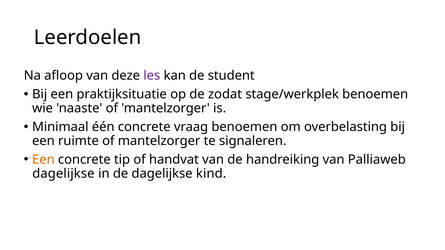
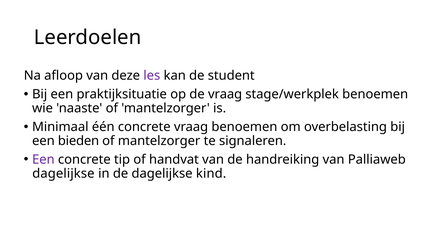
de zodat: zodat -> vraag
ruimte: ruimte -> bieden
Een at (43, 160) colour: orange -> purple
